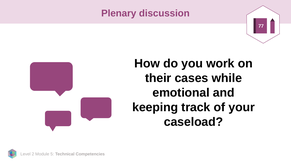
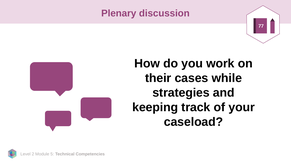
emotional: emotional -> strategies
